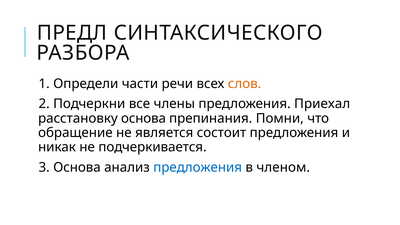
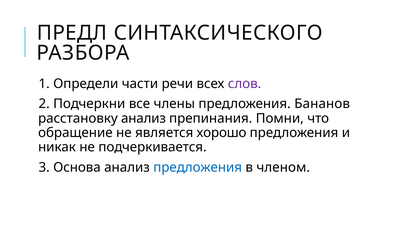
слов colour: orange -> purple
Приехал: Приехал -> Бананов
расстановку основа: основа -> анализ
состоит: состоит -> хорошо
